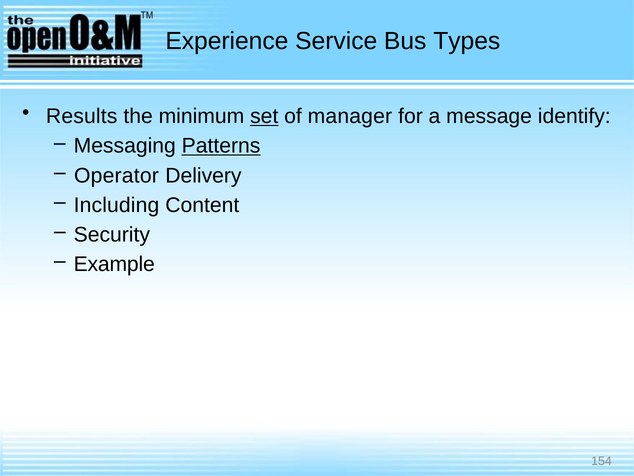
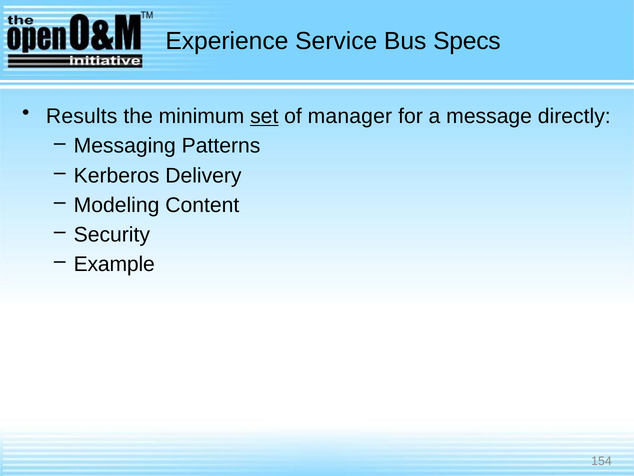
Types: Types -> Specs
identify: identify -> directly
Patterns underline: present -> none
Operator: Operator -> Kerberos
Including: Including -> Modeling
